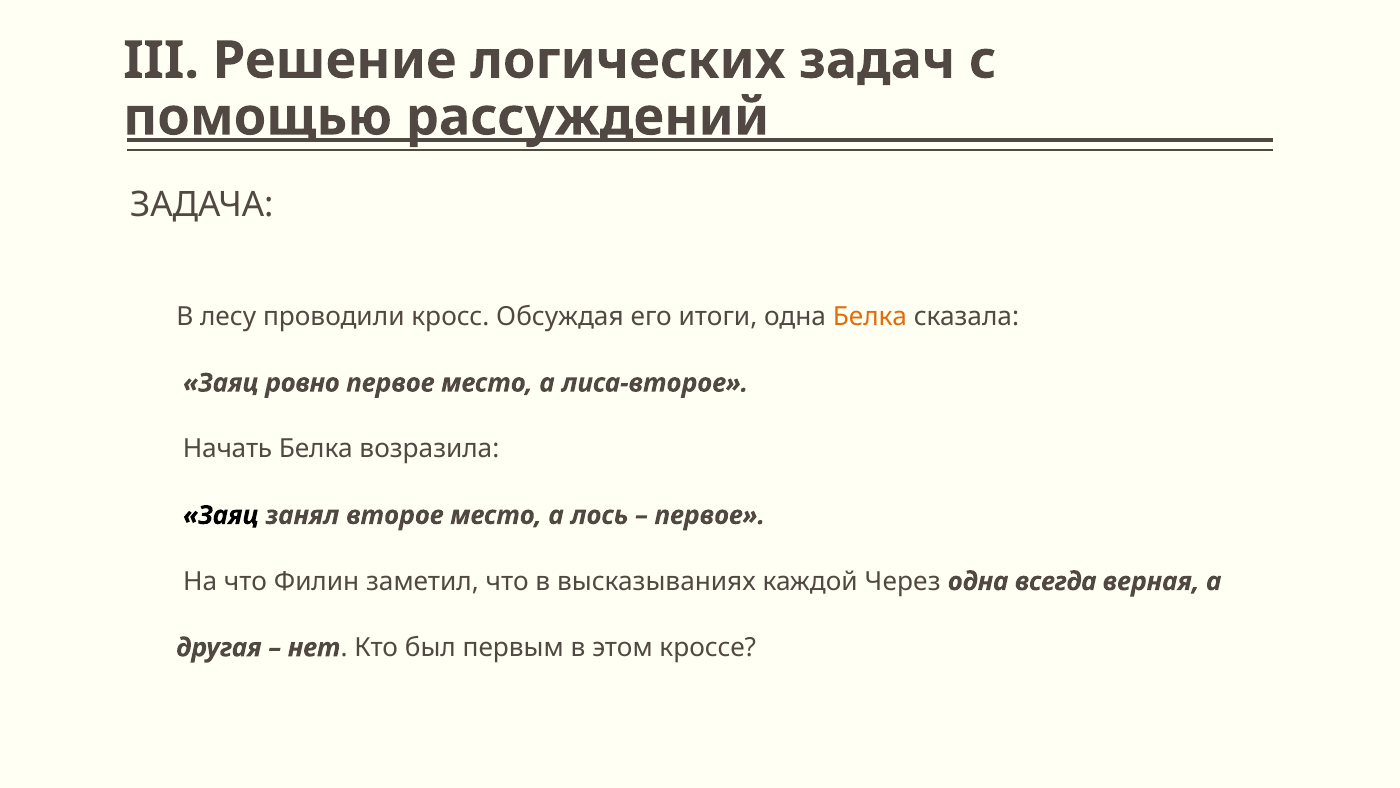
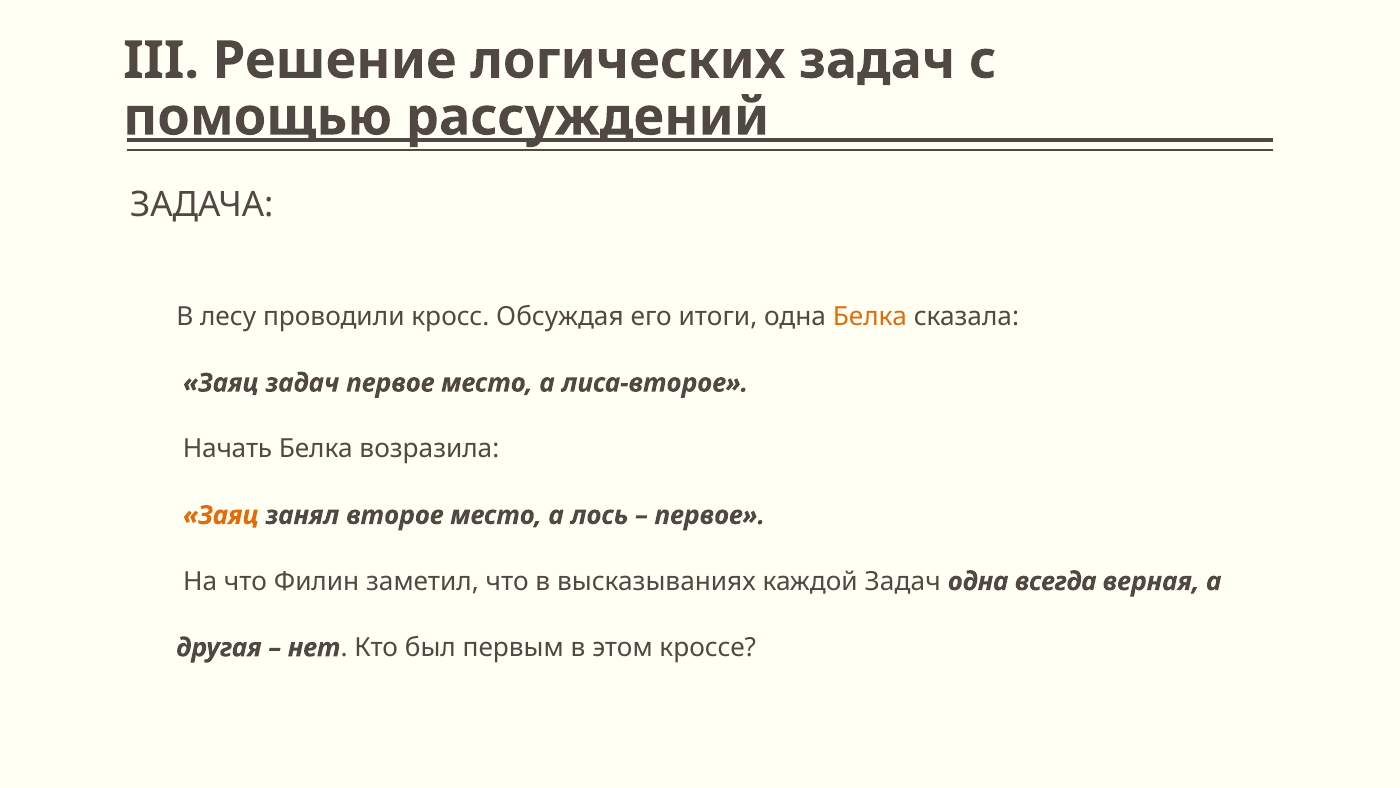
Заяц ровно: ровно -> задач
Заяц at (221, 515) colour: black -> orange
каждой Через: Через -> Задач
